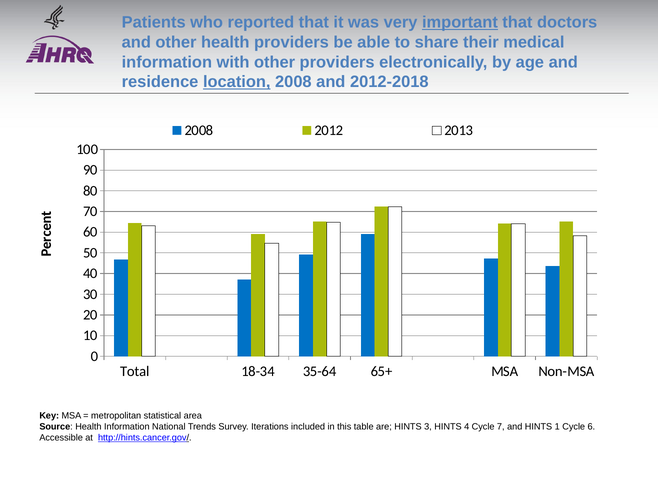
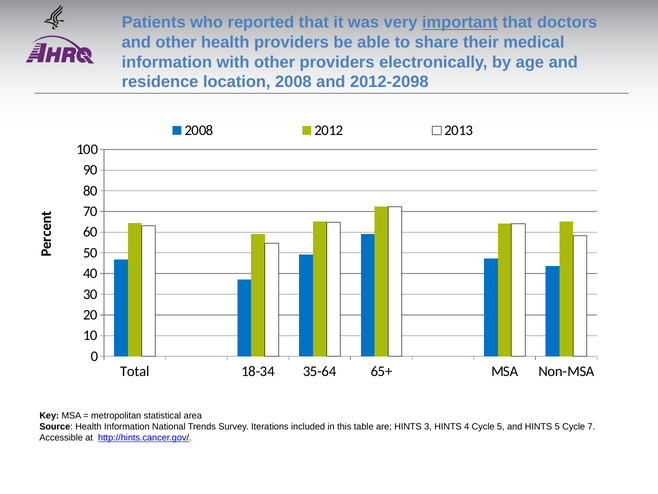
location underline: present -> none
2012-2018: 2012-2018 -> 2012-2098
Cycle 7: 7 -> 5
HINTS 1: 1 -> 5
6: 6 -> 7
